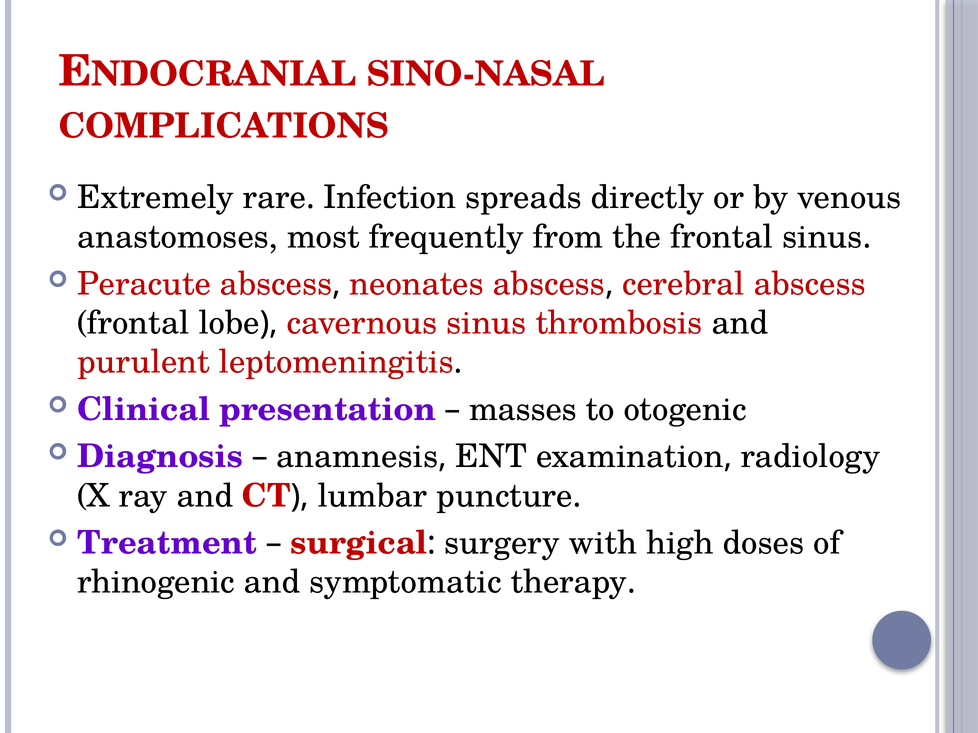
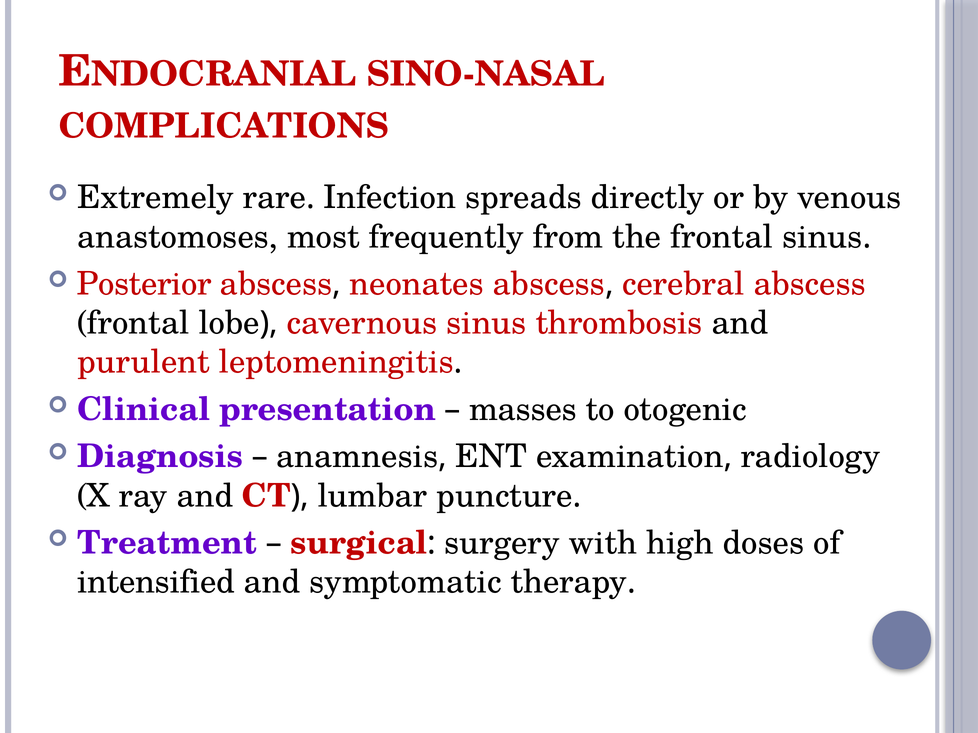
Peracute: Peracute -> Posterior
rhinogenic: rhinogenic -> intensified
